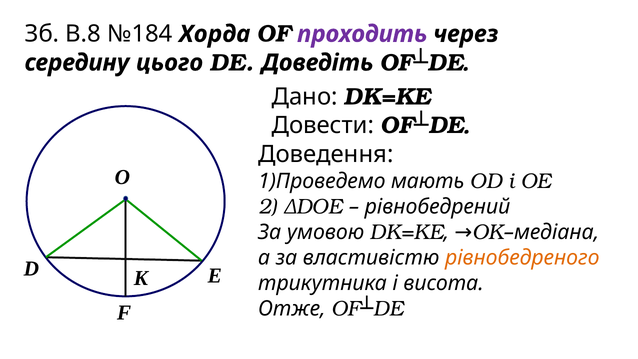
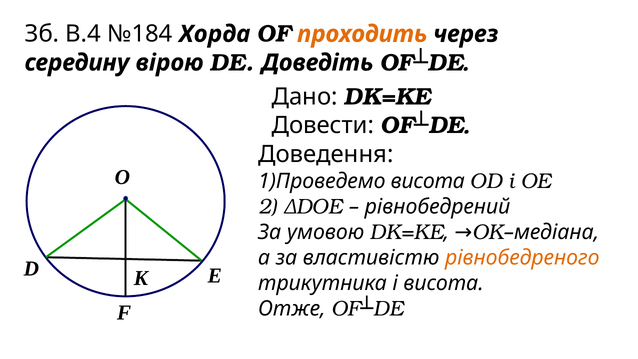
В.8: В.8 -> В.4
проходить colour: purple -> orange
цього: цього -> вірою
1)Проведемо мають: мають -> висота
